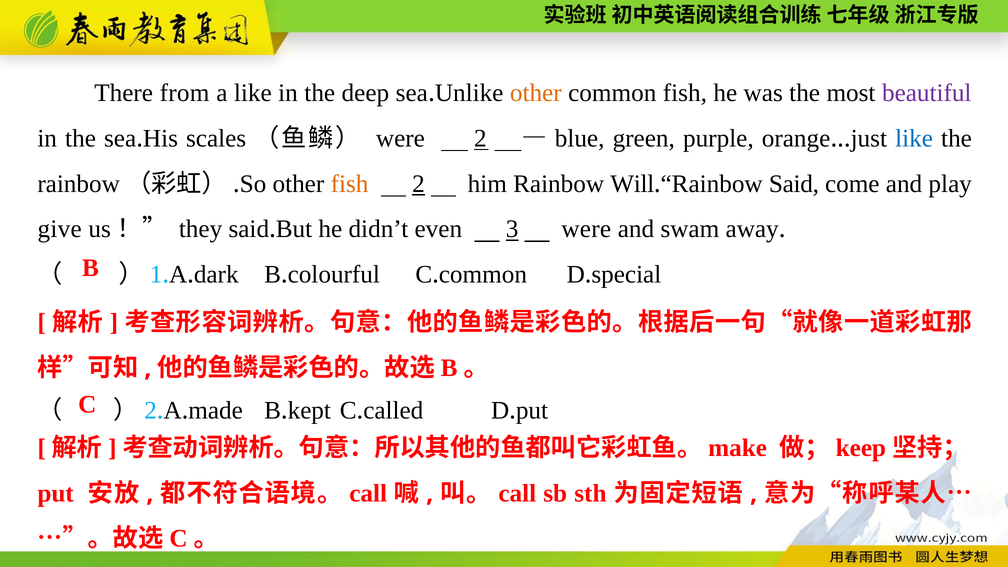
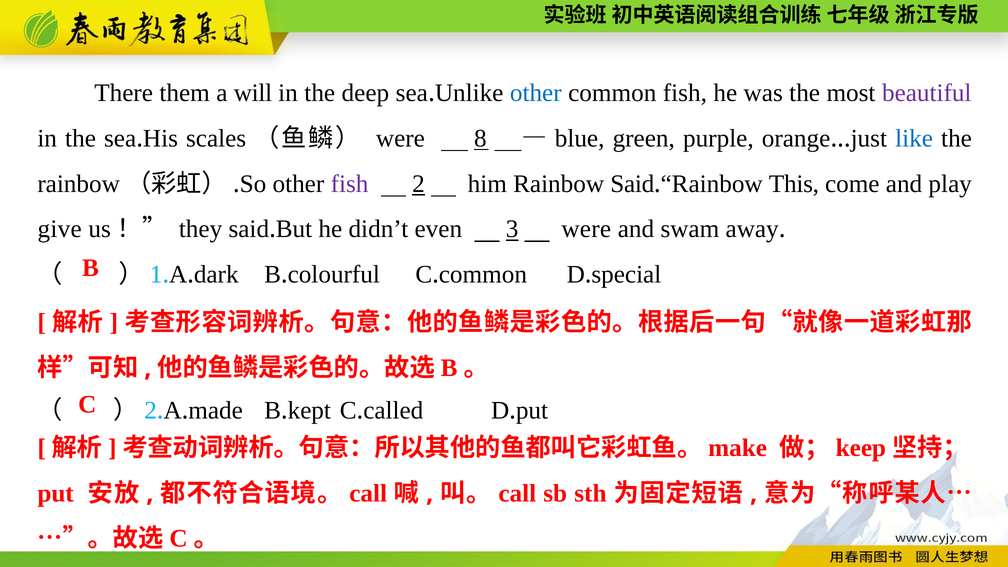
from: from -> them
a like: like -> will
other at (536, 93) colour: orange -> blue
were 2: 2 -> 8
fish at (350, 184) colour: orange -> purple
Rainbow Will: Will -> Said
Rainbow Said: Said -> This
